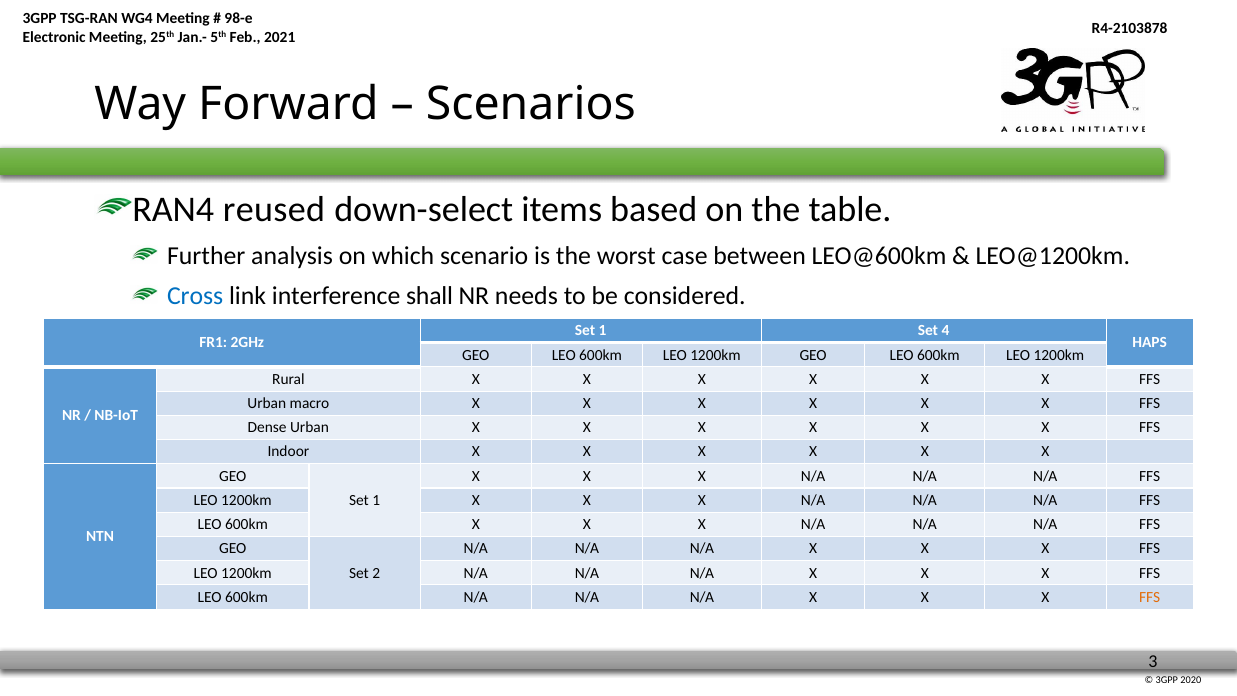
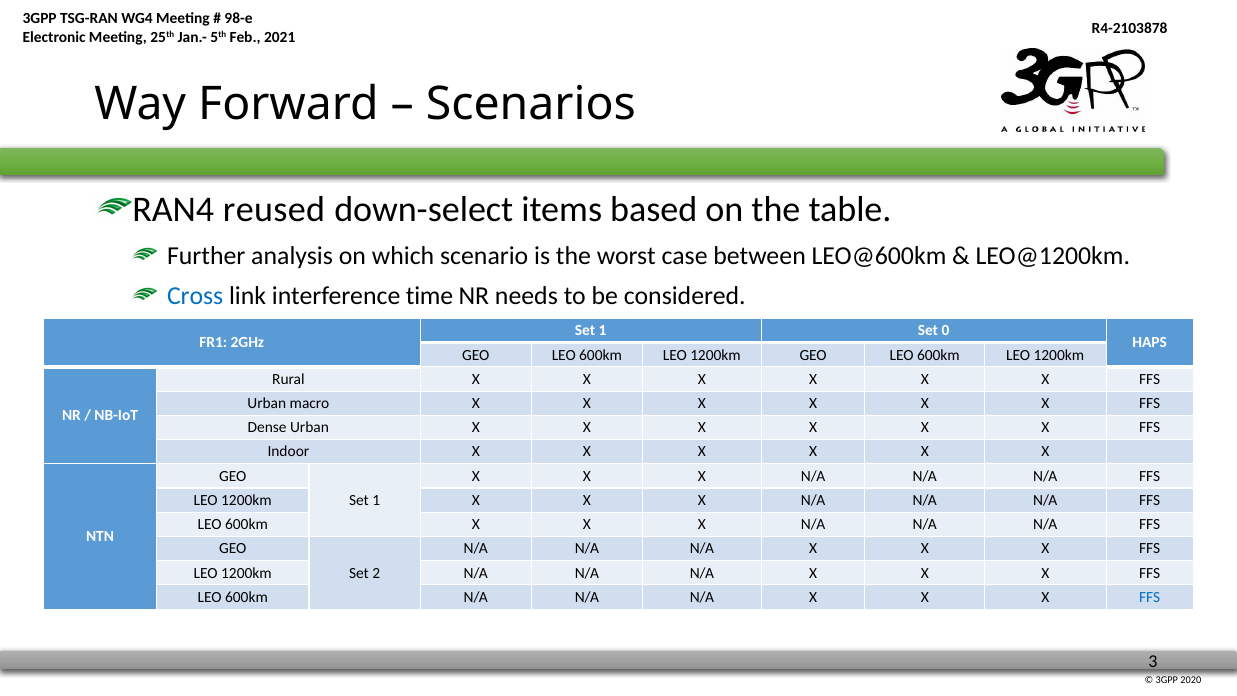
shall: shall -> time
4: 4 -> 0
FFS at (1150, 597) colour: orange -> blue
